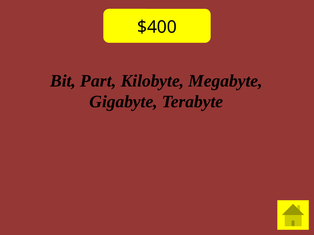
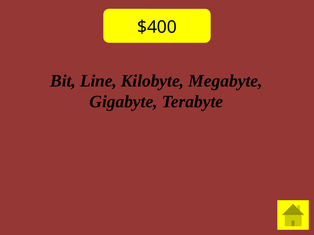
Part: Part -> Line
